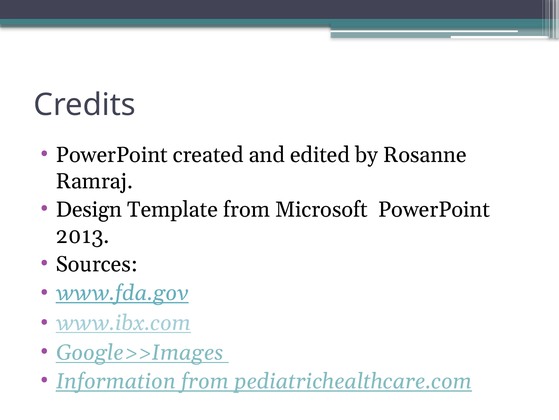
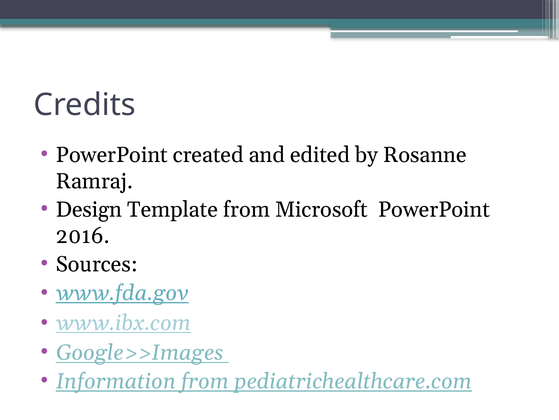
2013: 2013 -> 2016
